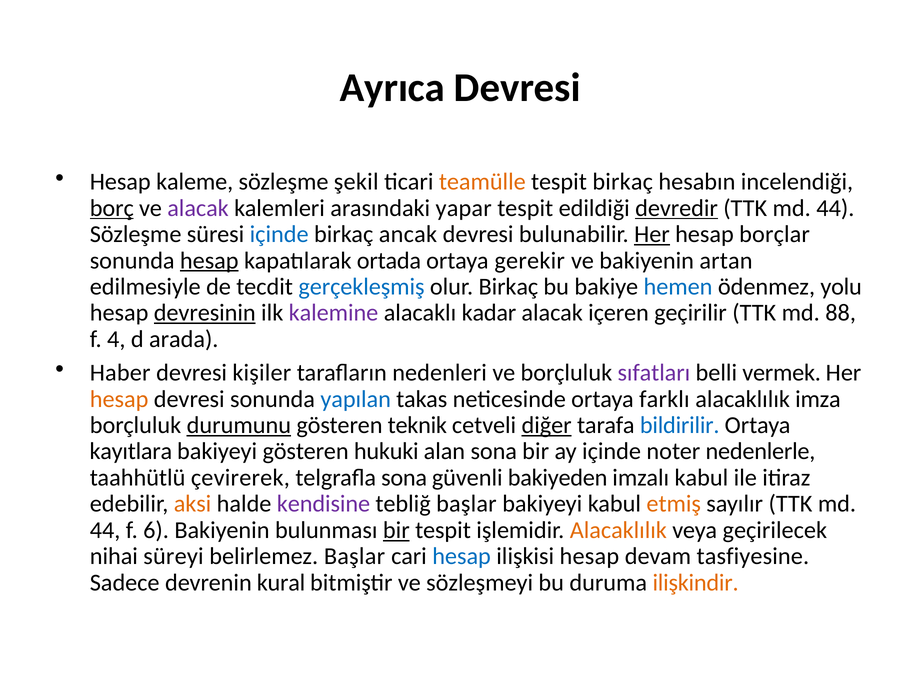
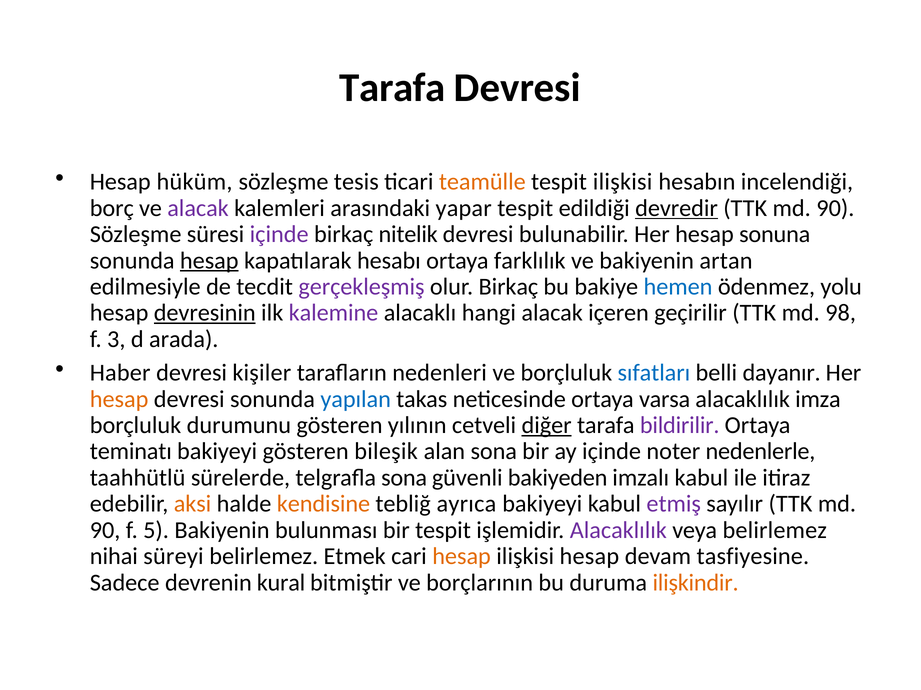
Ayrıca at (392, 88): Ayrıca -> Tarafa
kaleme: kaleme -> hüküm
şekil: şekil -> tesis
tespit birkaç: birkaç -> ilişkisi
borç underline: present -> none
44 at (835, 208): 44 -> 90
içinde at (279, 235) colour: blue -> purple
ancak: ancak -> nitelik
Her at (652, 235) underline: present -> none
borçlar: borçlar -> sonuna
ortada: ortada -> hesabı
gerekir: gerekir -> farklılık
gerçekleşmiş colour: blue -> purple
kadar: kadar -> hangi
88: 88 -> 98
4: 4 -> 3
sıfatları colour: purple -> blue
vermek: vermek -> dayanır
farklı: farklı -> varsa
durumunu underline: present -> none
teknik: teknik -> yılının
bildirilir colour: blue -> purple
kayıtlara: kayıtlara -> teminatı
hukuki: hukuki -> bileşik
çevirerek: çevirerek -> sürelerde
kendisine colour: purple -> orange
tebliğ başlar: başlar -> ayrıca
etmiş colour: orange -> purple
44 at (105, 531): 44 -> 90
6: 6 -> 5
bir at (396, 531) underline: present -> none
Alacaklılık at (618, 531) colour: orange -> purple
veya geçirilecek: geçirilecek -> belirlemez
belirlemez Başlar: Başlar -> Etmek
hesap at (462, 557) colour: blue -> orange
sözleşmeyi: sözleşmeyi -> borçlarının
